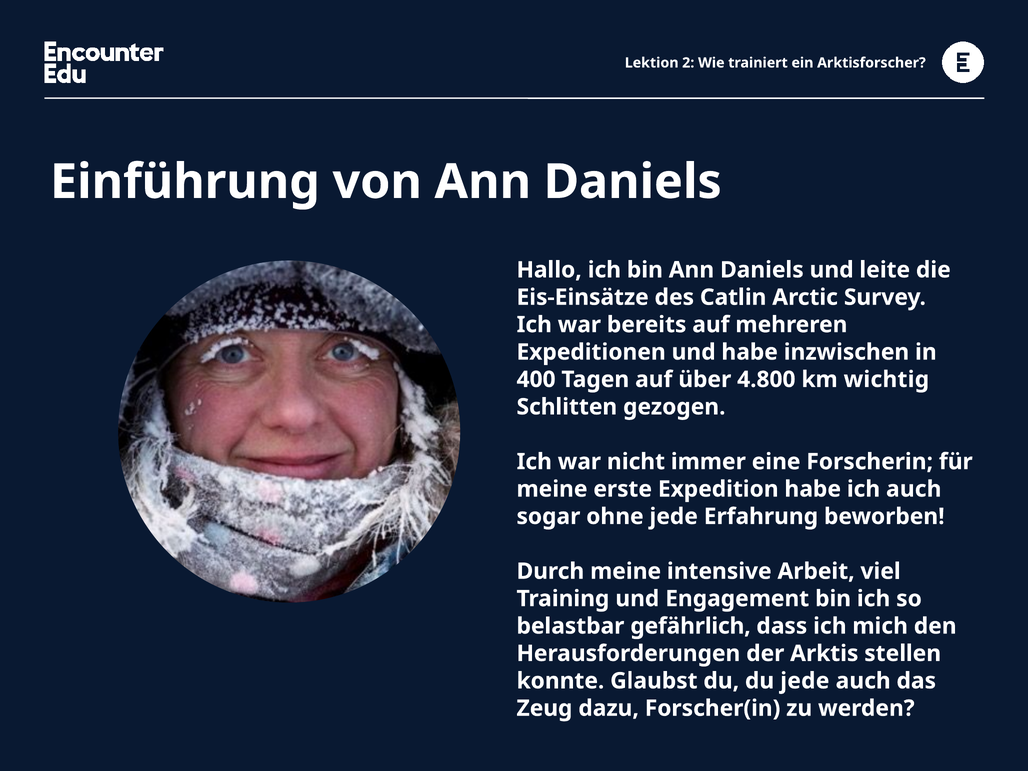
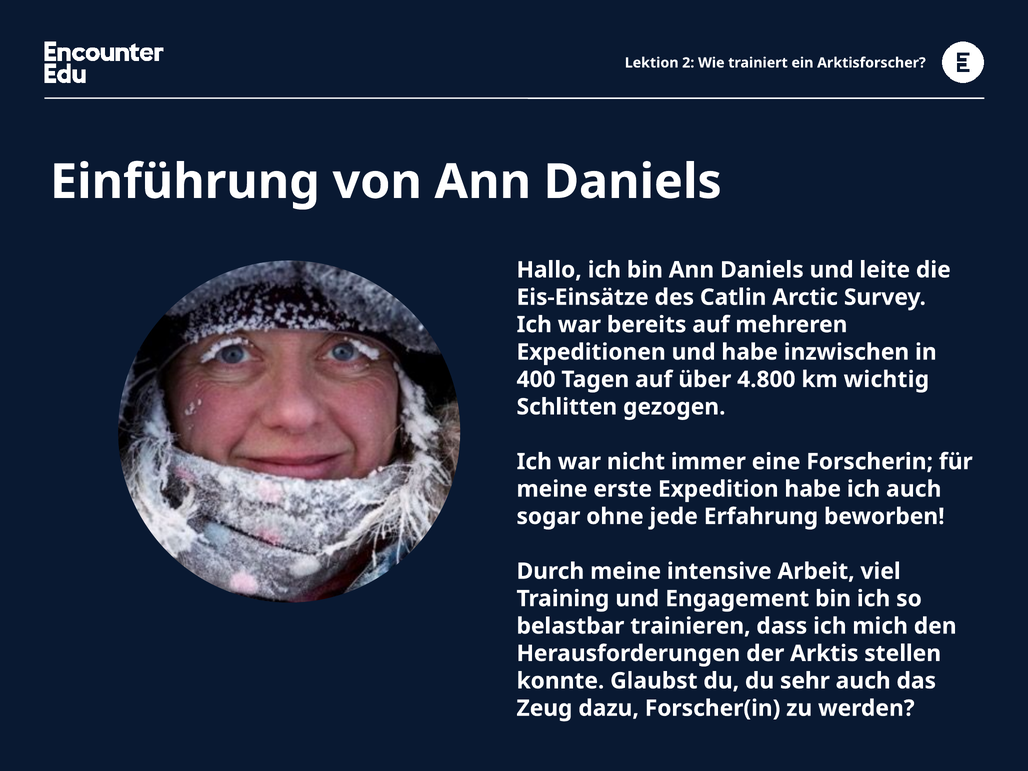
gefährlich: gefährlich -> trainieren
du jede: jede -> sehr
